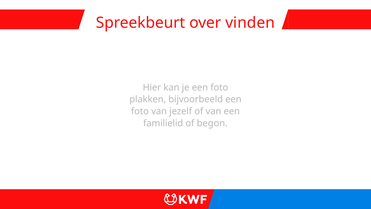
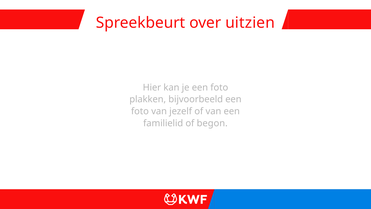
vinden: vinden -> uitzien
